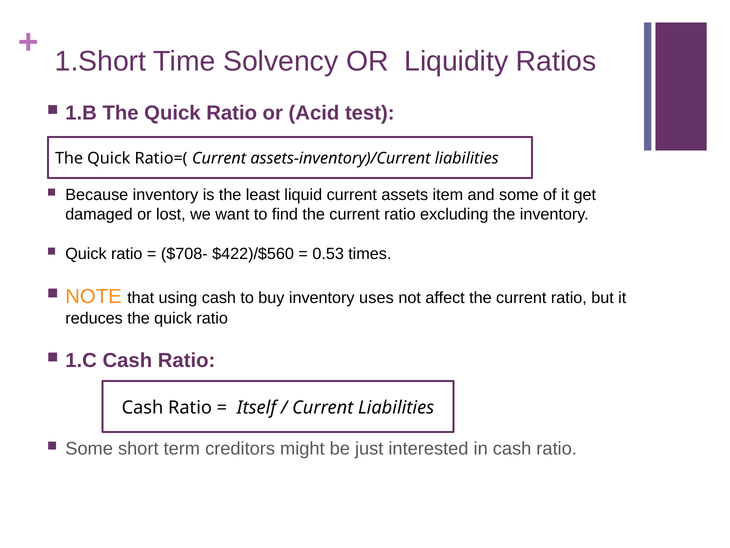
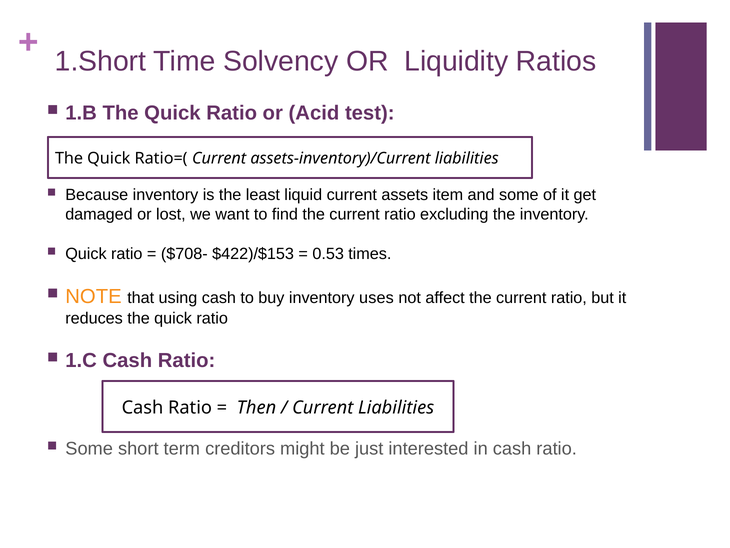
$422)/$560: $422)/$560 -> $422)/$153
Itself: Itself -> Then
